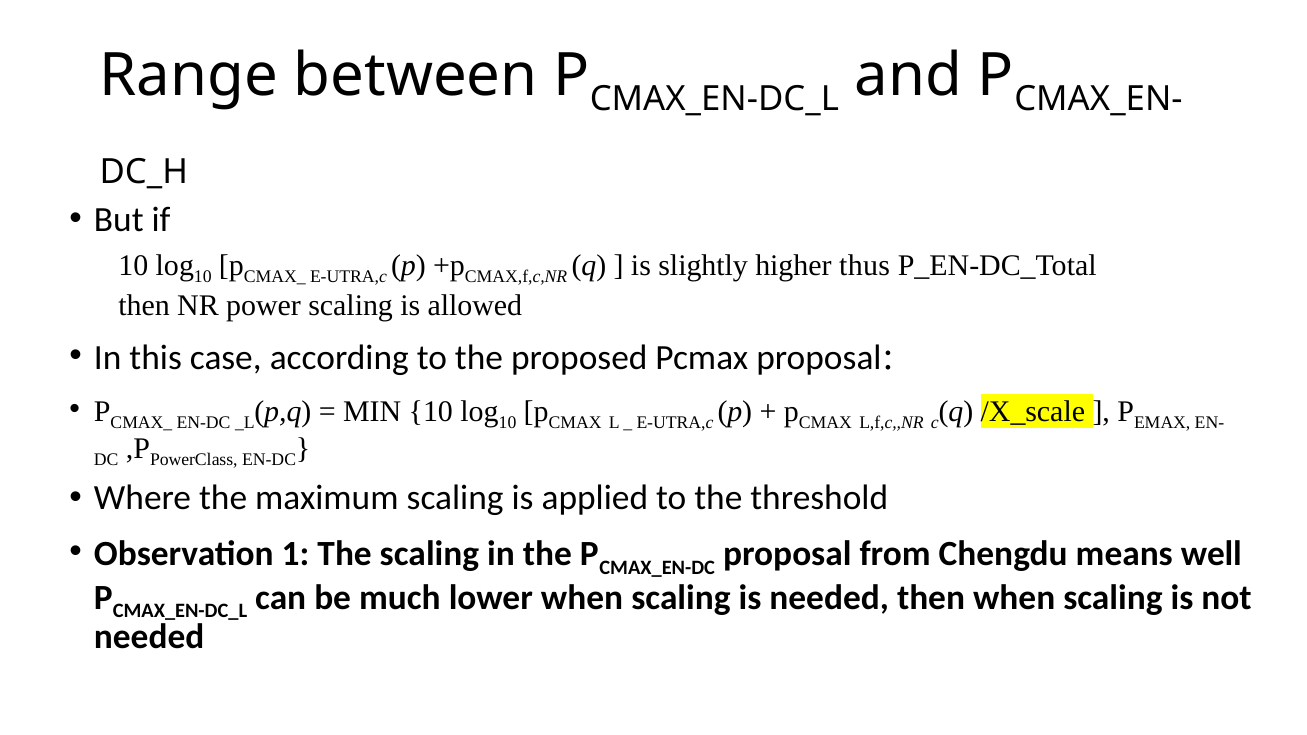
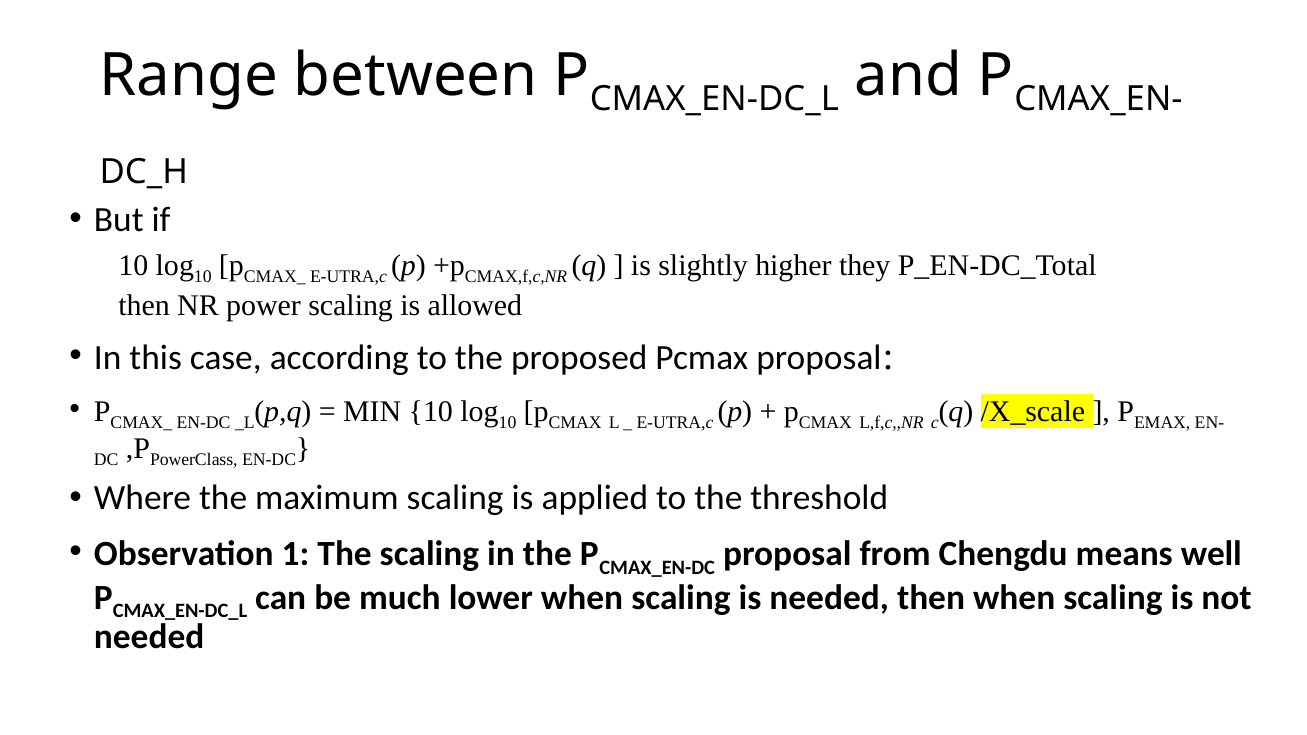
thus: thus -> they
